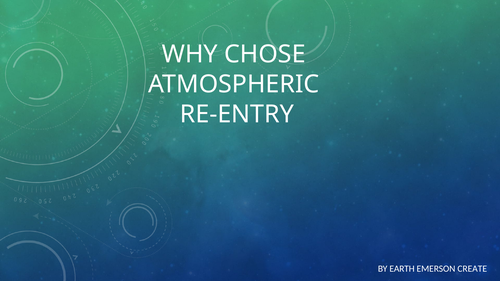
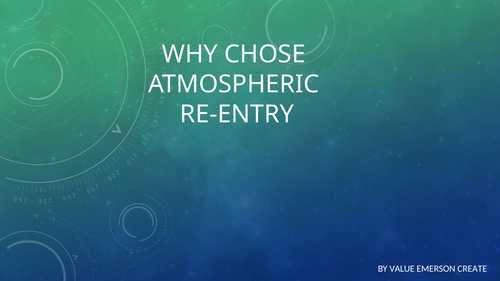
EARTH: EARTH -> VALUE
